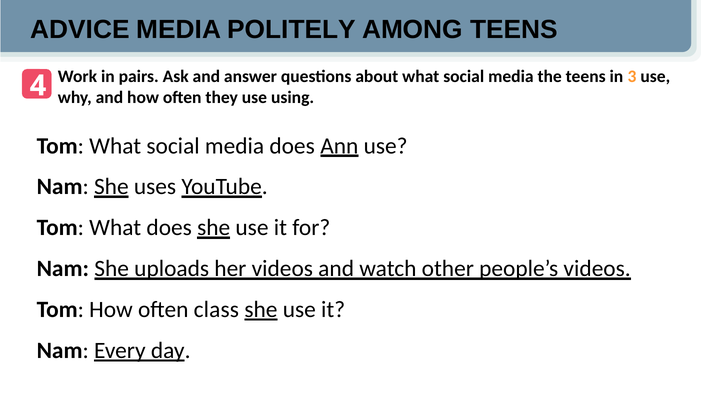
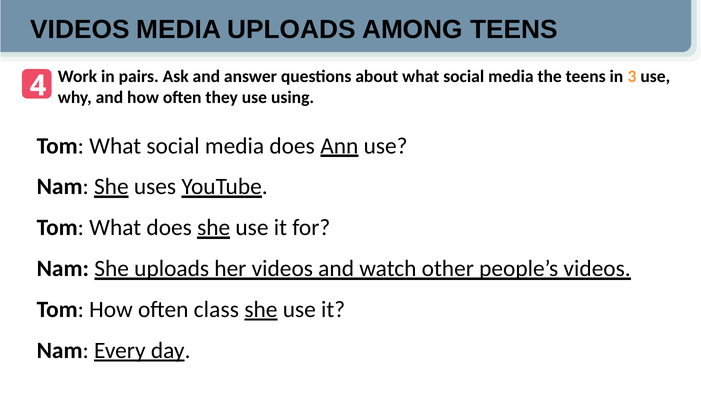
ADVICE at (80, 29): ADVICE -> VIDEOS
MEDIA POLITELY: POLITELY -> UPLOADS
